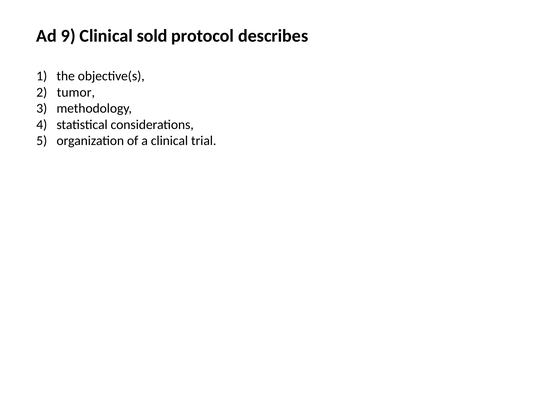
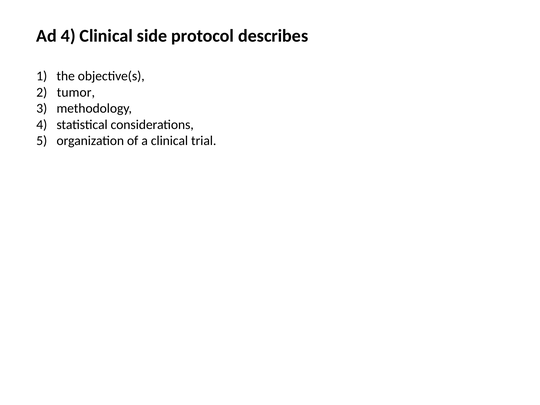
Ad 9: 9 -> 4
sold: sold -> side
